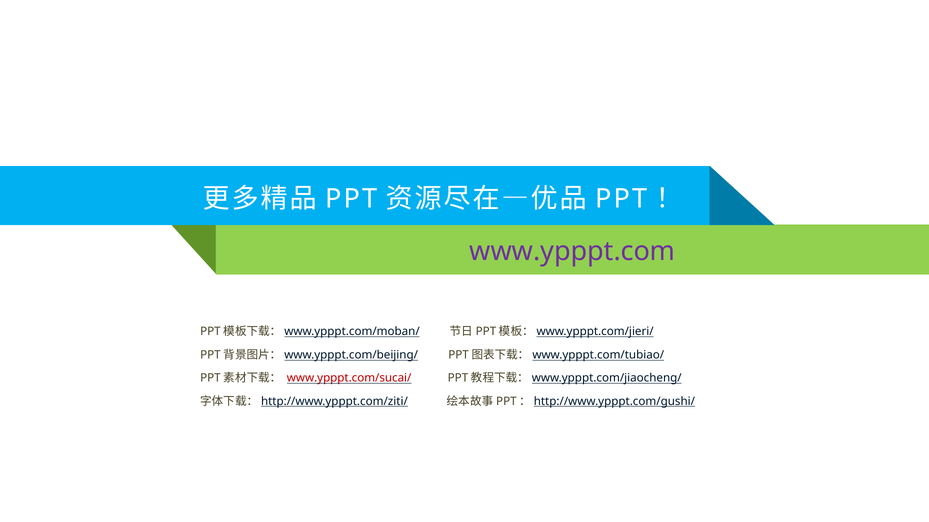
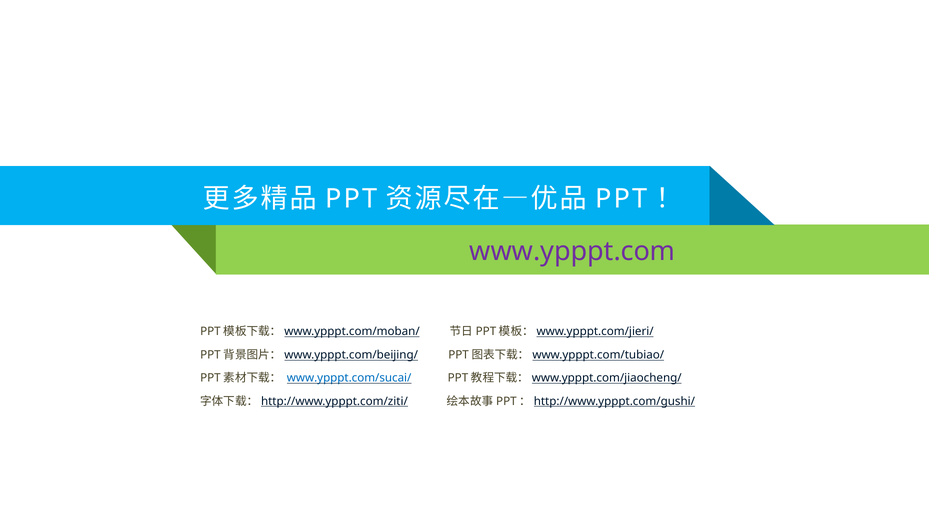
www.ypppt.com/sucai/ colour: red -> blue
